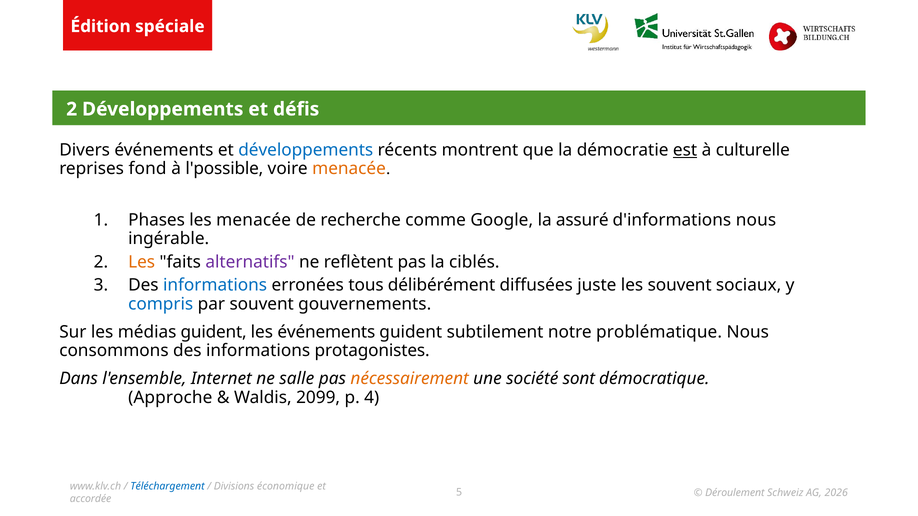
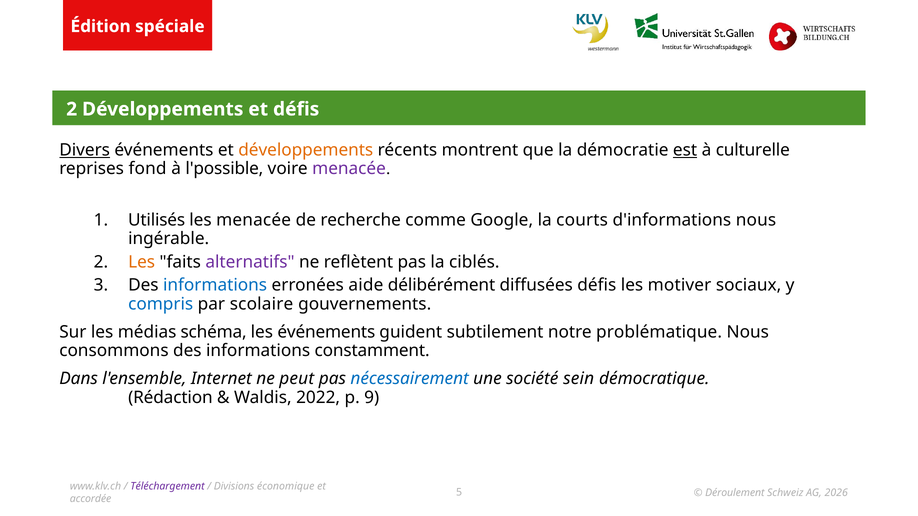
Divers underline: none -> present
développements at (306, 150) colour: blue -> orange
menacée at (349, 169) colour: orange -> purple
Phases: Phases -> Utilisés
assuré: assuré -> courts
tous: tous -> aide
diffusées juste: juste -> défis
les souvent: souvent -> motiver
par souvent: souvent -> scolaire
médias guident: guident -> schéma
protagonistes: protagonistes -> constamment
salle: salle -> peut
nécessairement colour: orange -> blue
sont: sont -> sein
Approche: Approche -> Rédaction
2099: 2099 -> 2022
4: 4 -> 9
Téléchargement colour: blue -> purple
